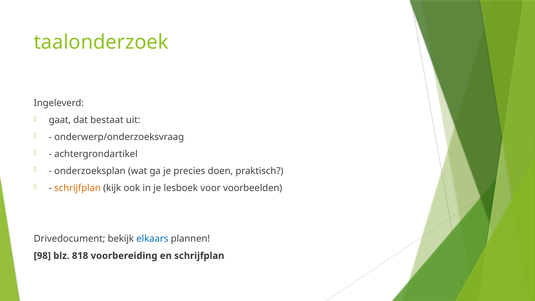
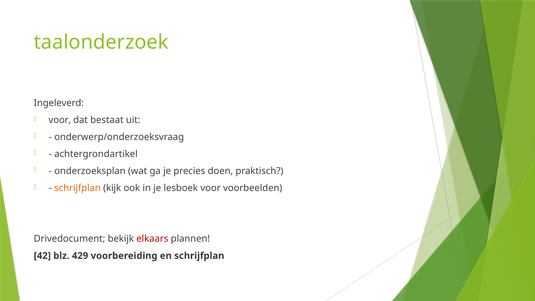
gaat at (60, 120): gaat -> voor
elkaars colour: blue -> red
98: 98 -> 42
818: 818 -> 429
